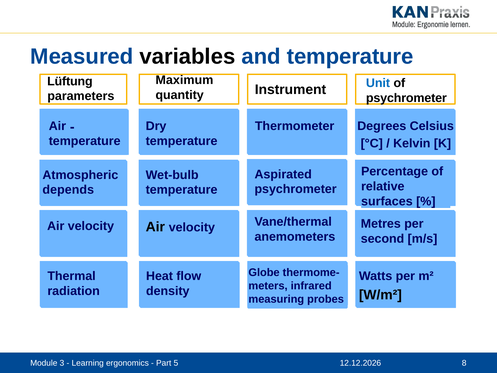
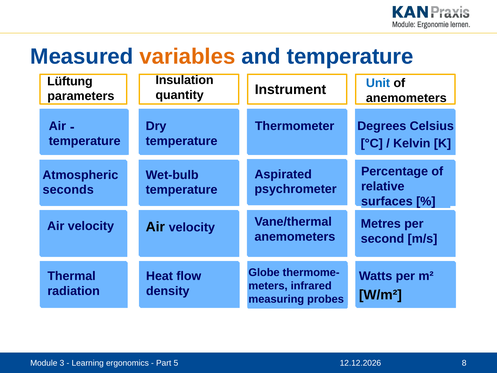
variables colour: black -> orange
Maximum: Maximum -> Insulation
psychrometer at (406, 98): psychrometer -> anemometers
depends: depends -> seconds
